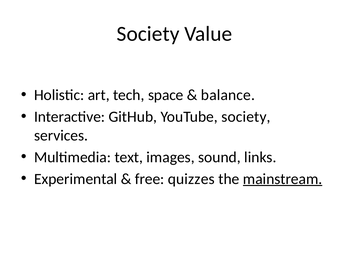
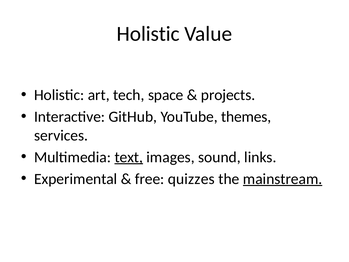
Society at (148, 34): Society -> Holistic
balance: balance -> projects
YouTube society: society -> themes
text underline: none -> present
